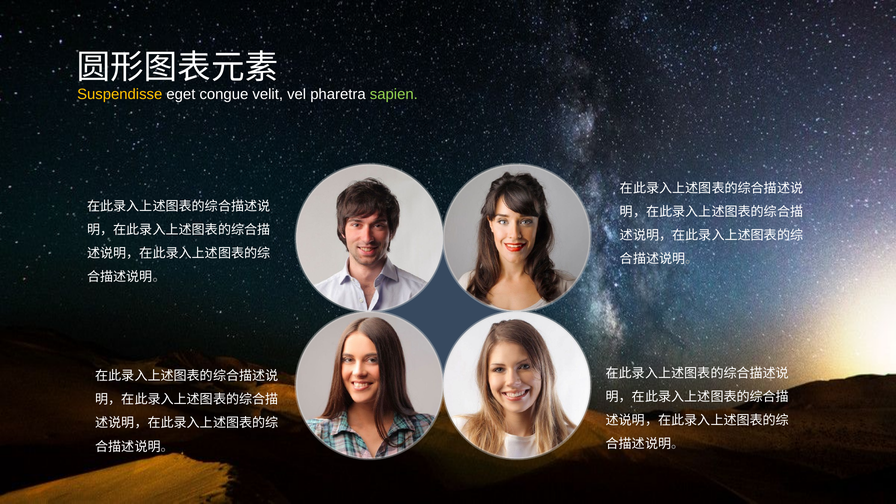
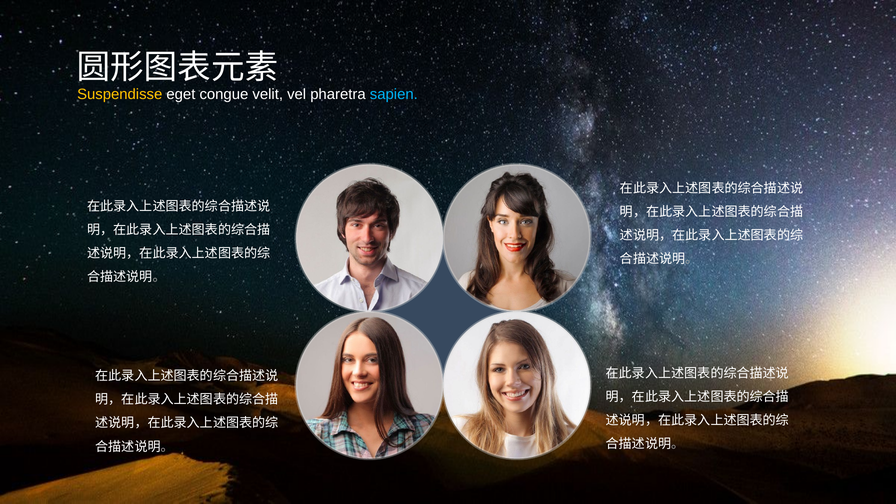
sapien colour: light green -> light blue
